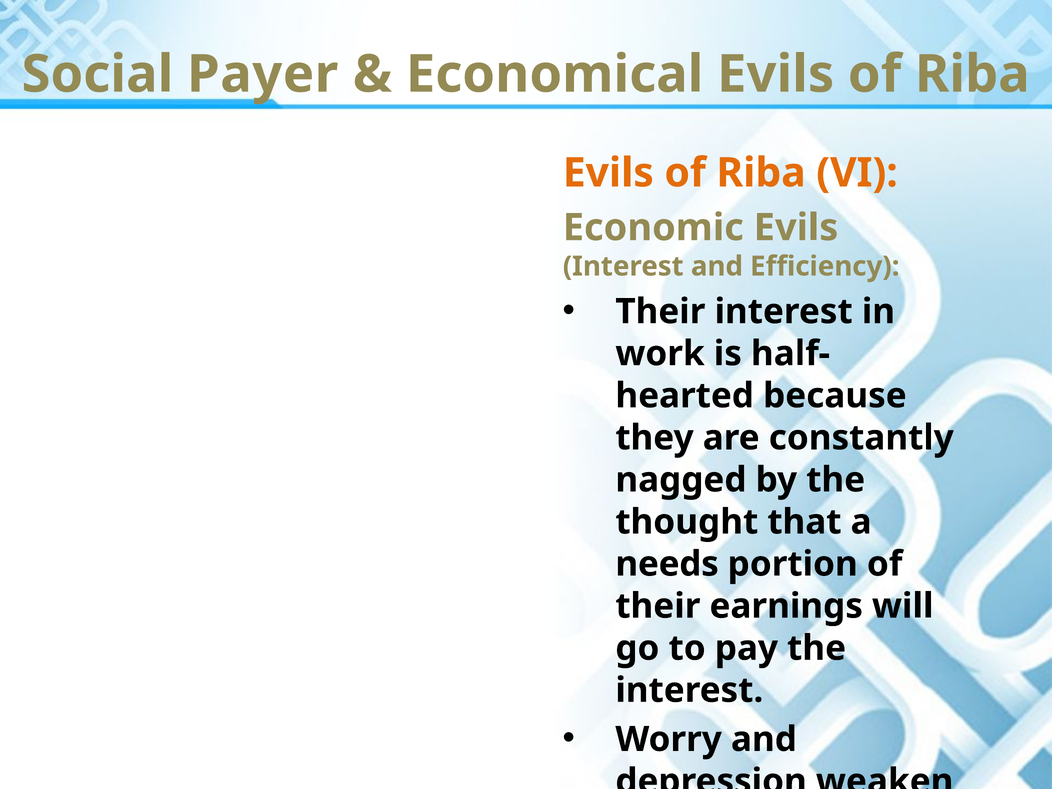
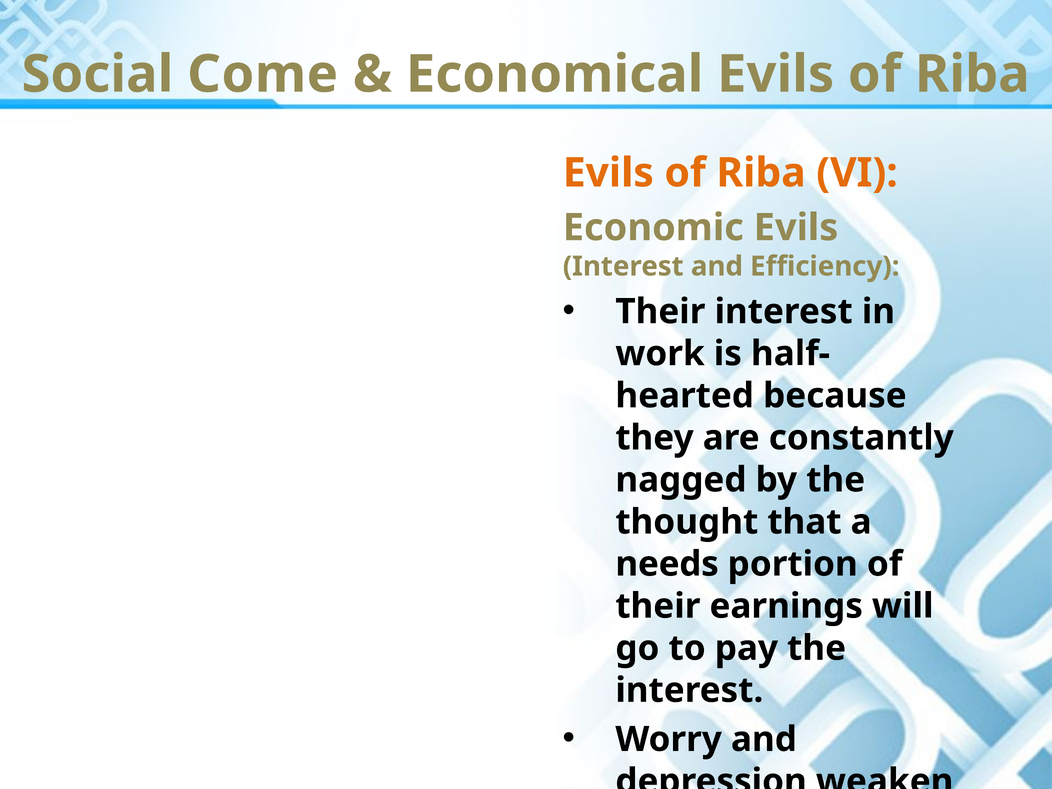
Payer: Payer -> Come
